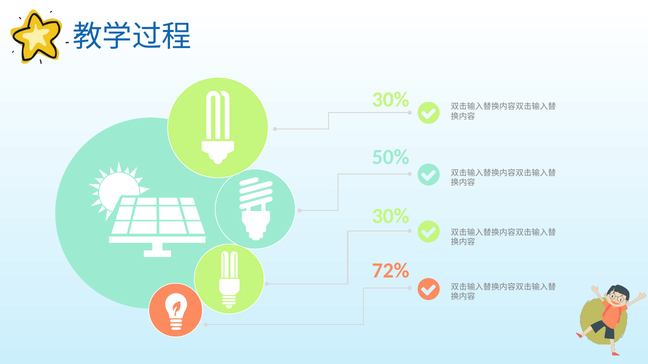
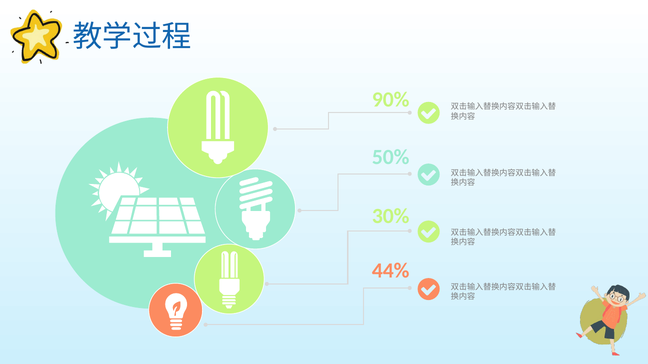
30% at (391, 100): 30% -> 90%
72%: 72% -> 44%
